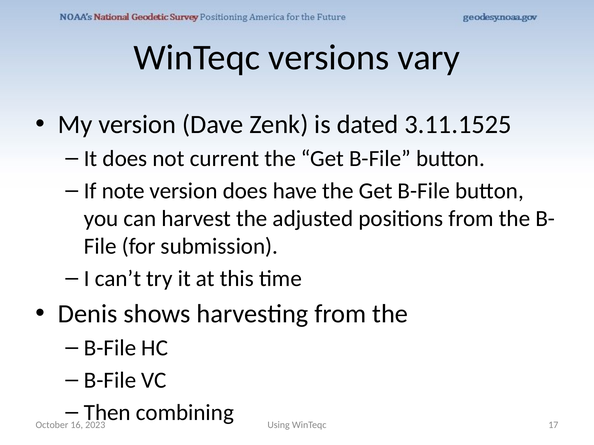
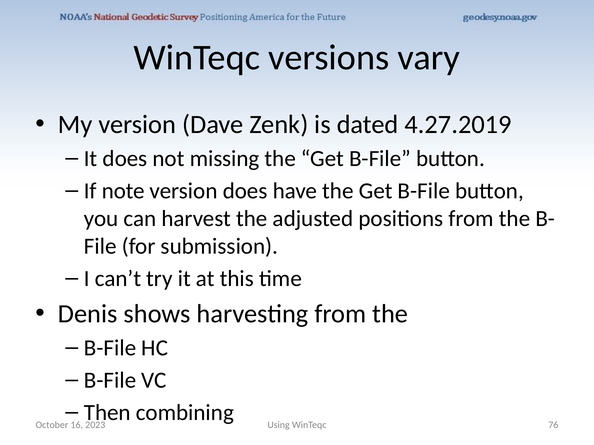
3.11.1525: 3.11.1525 -> 4.27.2019
current: current -> missing
17: 17 -> 76
